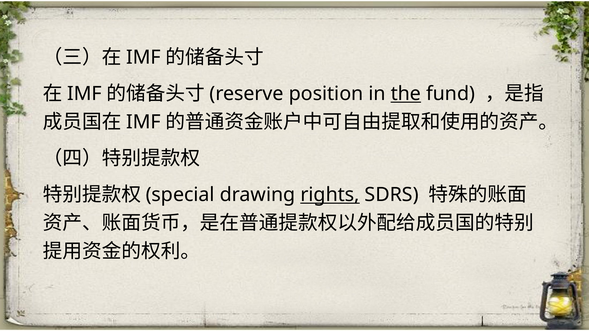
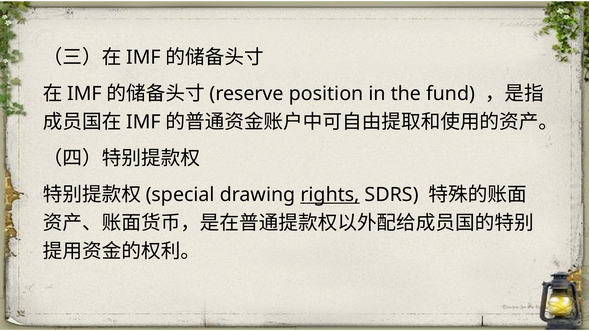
the underline: present -> none
